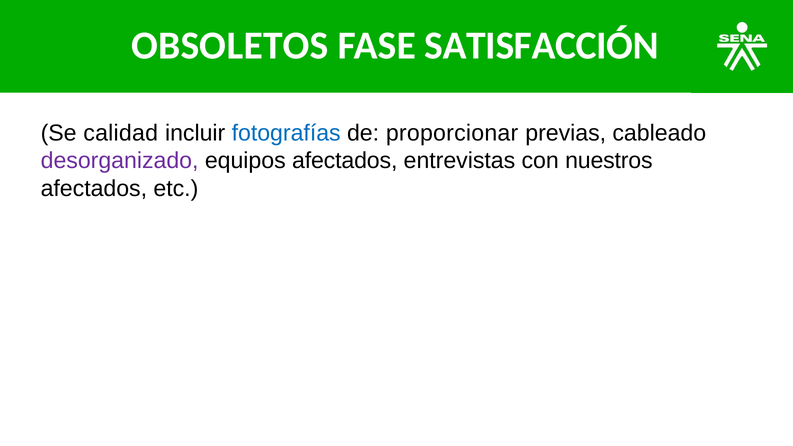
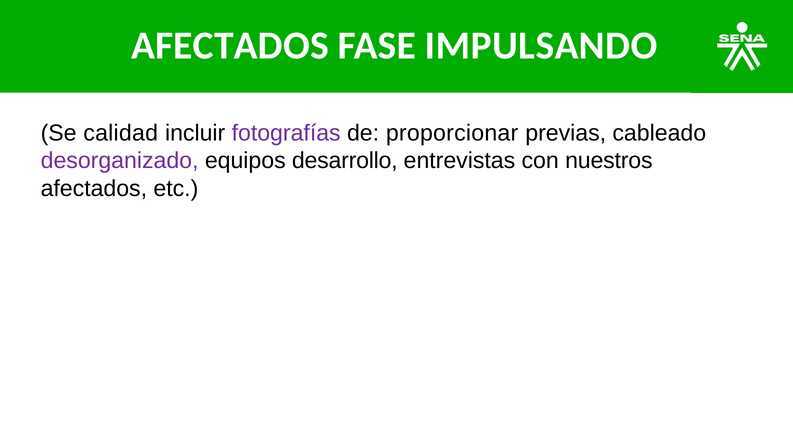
OBSOLETOS at (230, 46): OBSOLETOS -> AFECTADOS
SATISFACCIÓN: SATISFACCIÓN -> IMPULSANDO
fotografías colour: blue -> purple
equipos afectados: afectados -> desarrollo
